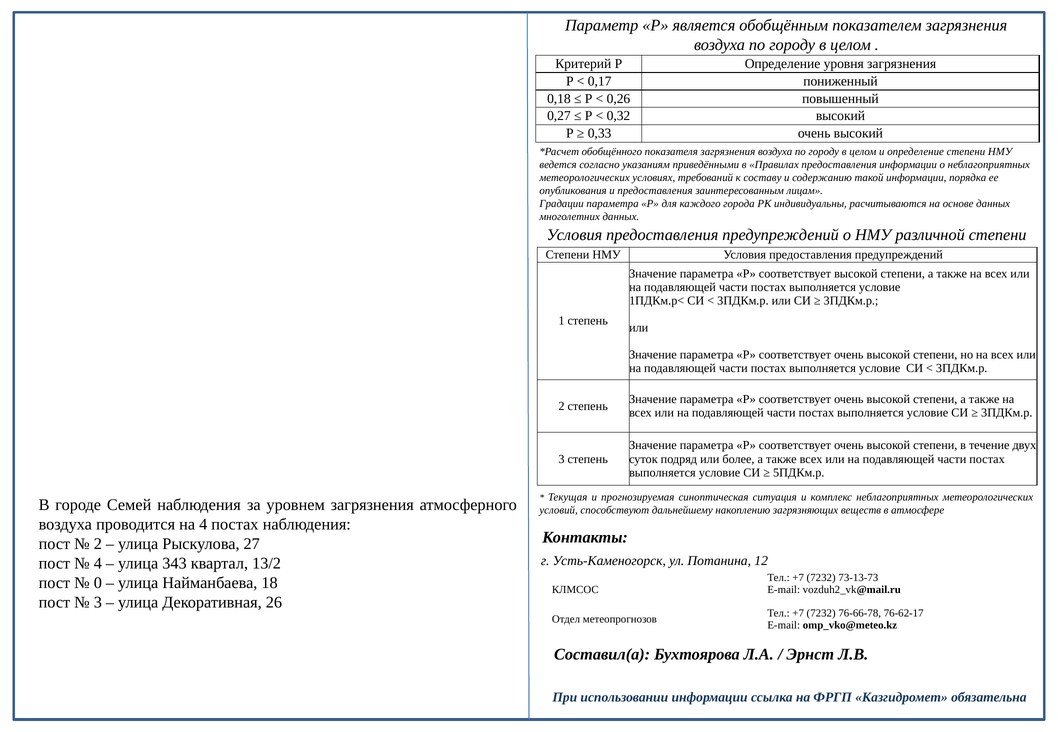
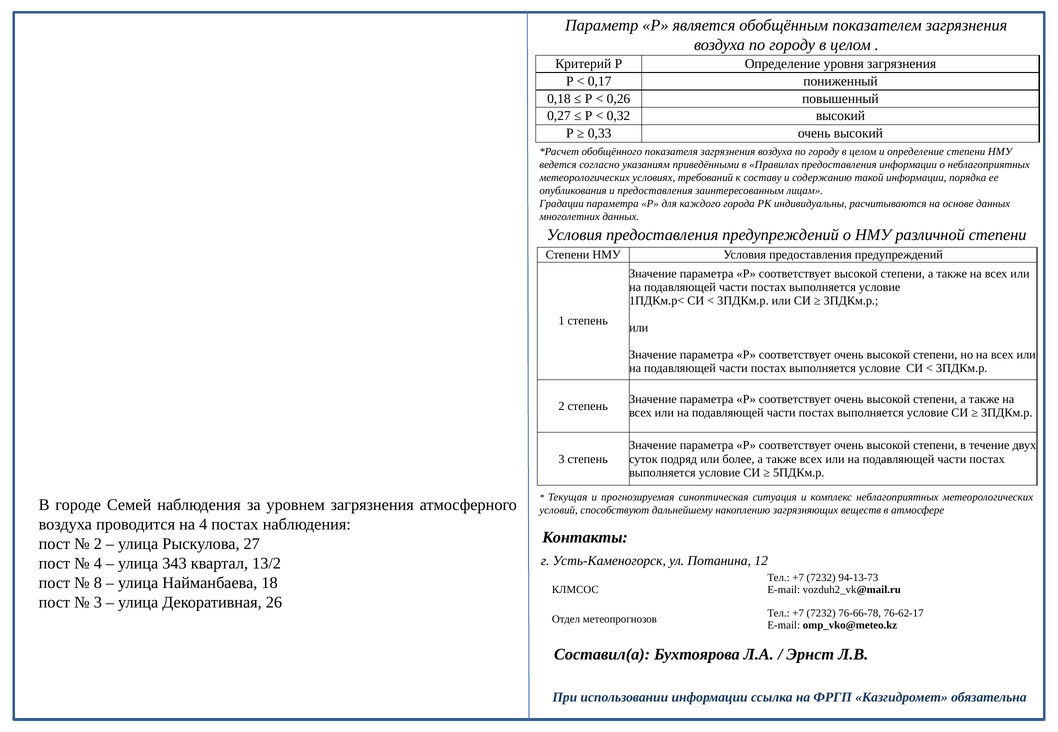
73-13-73: 73-13-73 -> 94-13-73
0: 0 -> 8
